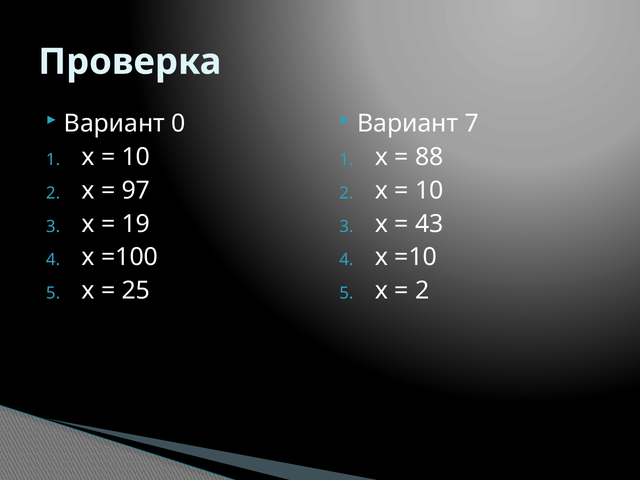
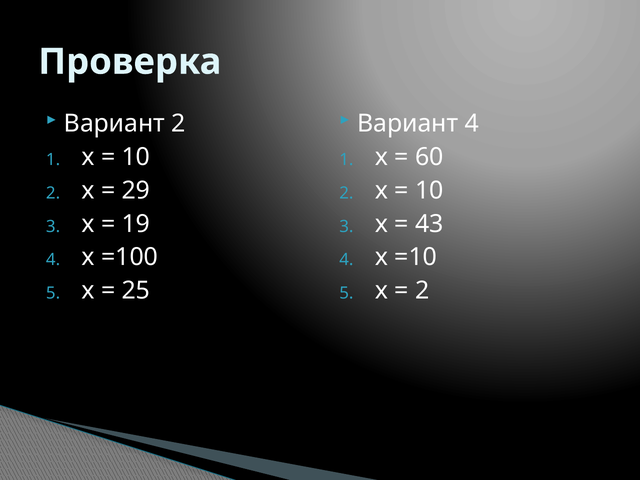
Вариант 0: 0 -> 2
Вариант 7: 7 -> 4
88: 88 -> 60
97: 97 -> 29
